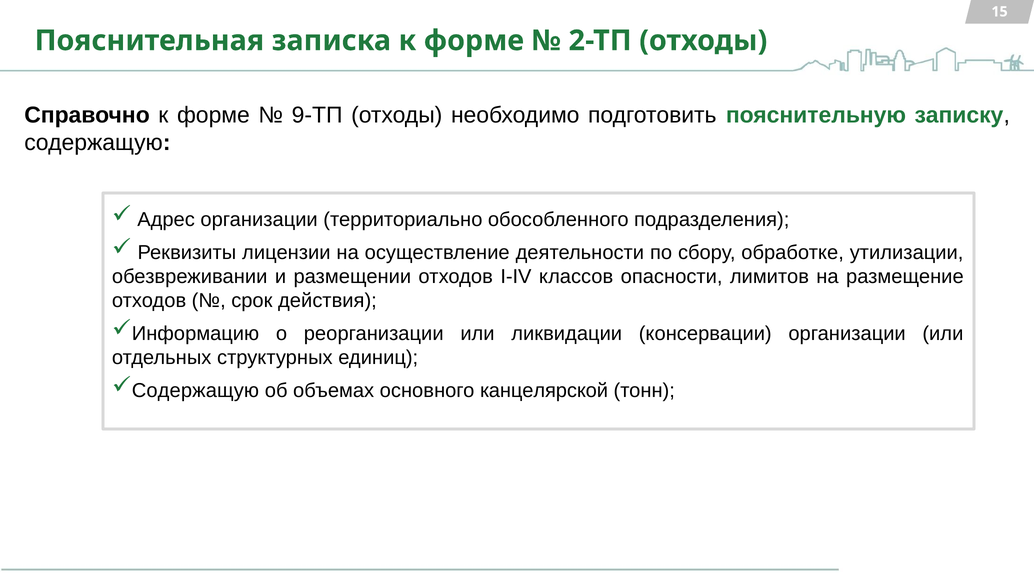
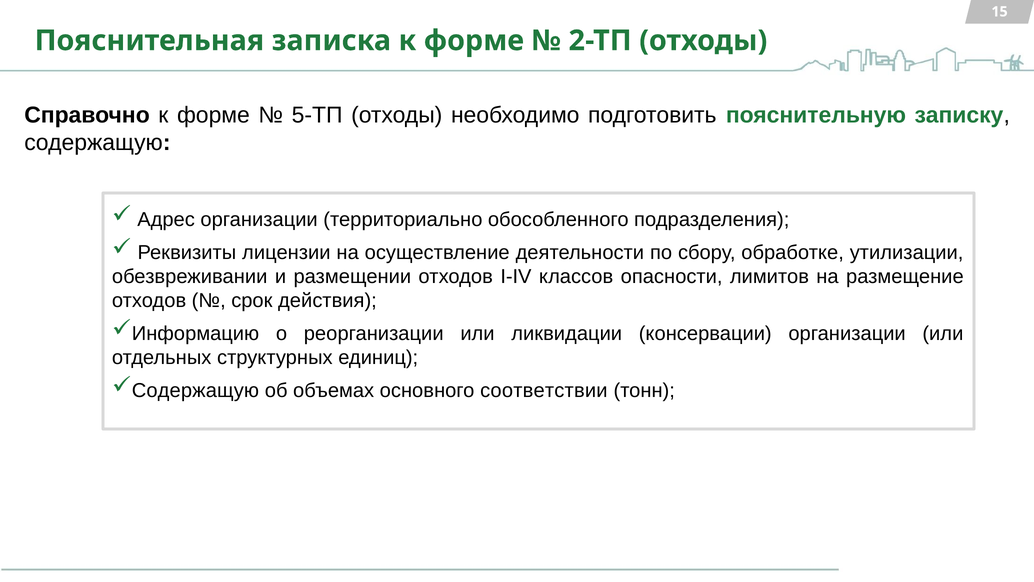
9-ТП: 9-ТП -> 5-ТП
канцелярской: канцелярской -> соответствии
